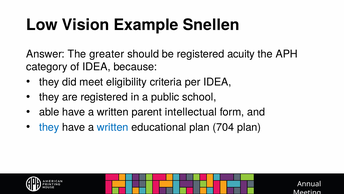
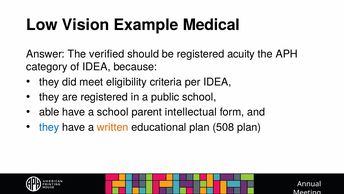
Snellen: Snellen -> Medical
greater: greater -> verified
written at (113, 112): written -> school
written at (113, 127) colour: blue -> orange
704: 704 -> 508
